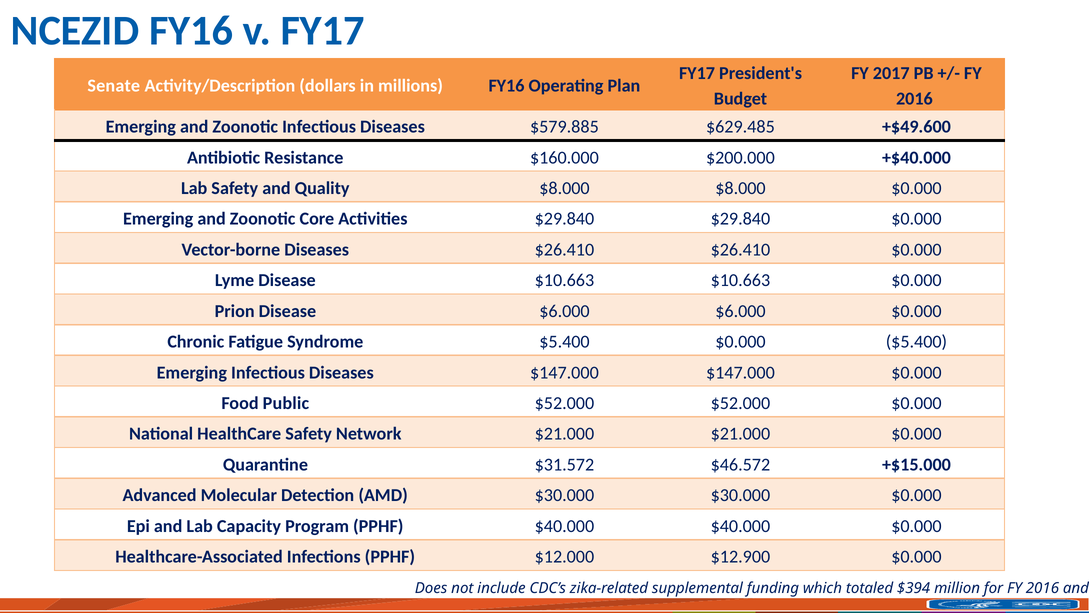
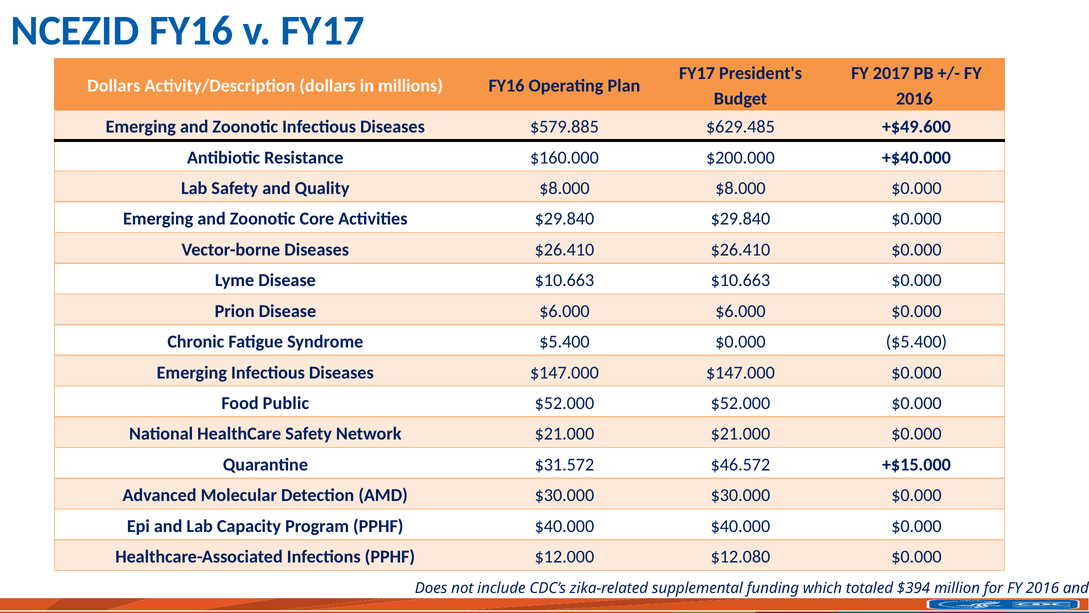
Senate at (114, 86): Senate -> Dollars
$12.900: $12.900 -> $12.080
